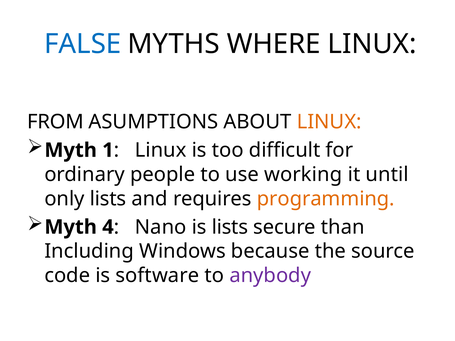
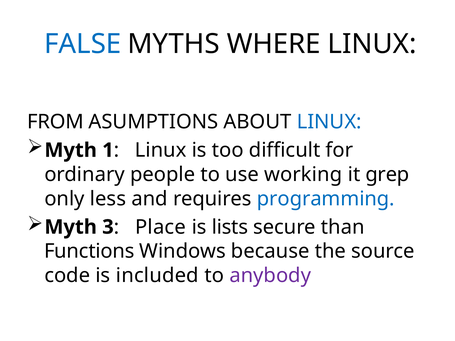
LINUX at (329, 122) colour: orange -> blue
until: until -> grep
only lists: lists -> less
programming colour: orange -> blue
4: 4 -> 3
Nano: Nano -> Place
Including: Including -> Functions
software: software -> included
